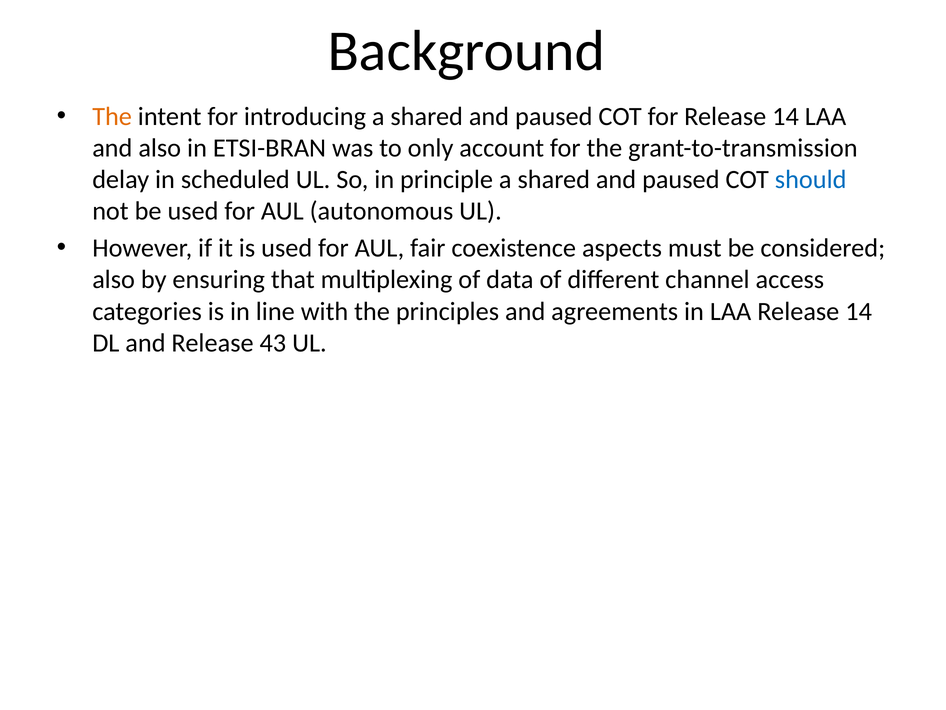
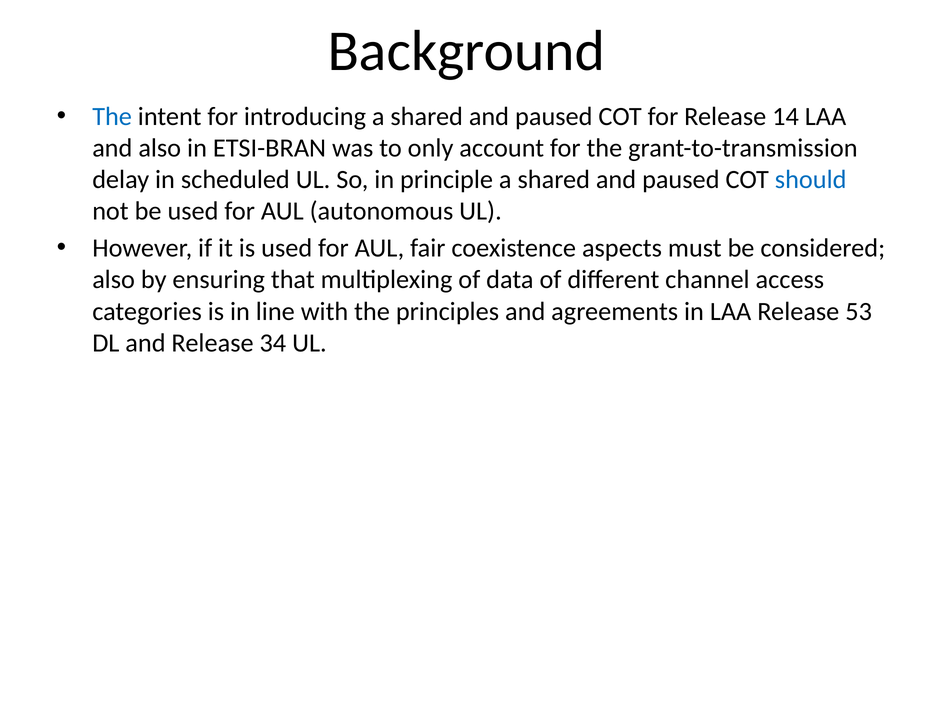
The at (112, 116) colour: orange -> blue
LAA Release 14: 14 -> 53
43: 43 -> 34
